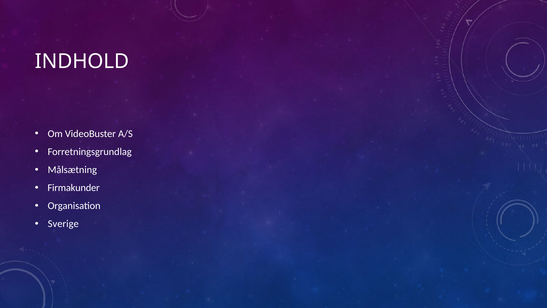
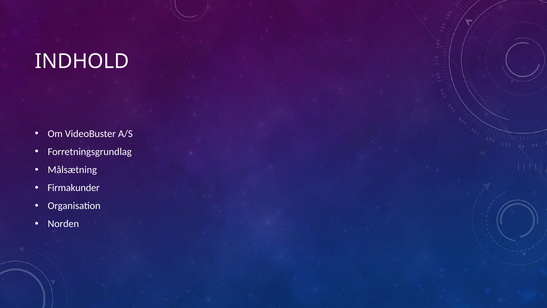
Sverige: Sverige -> Norden
